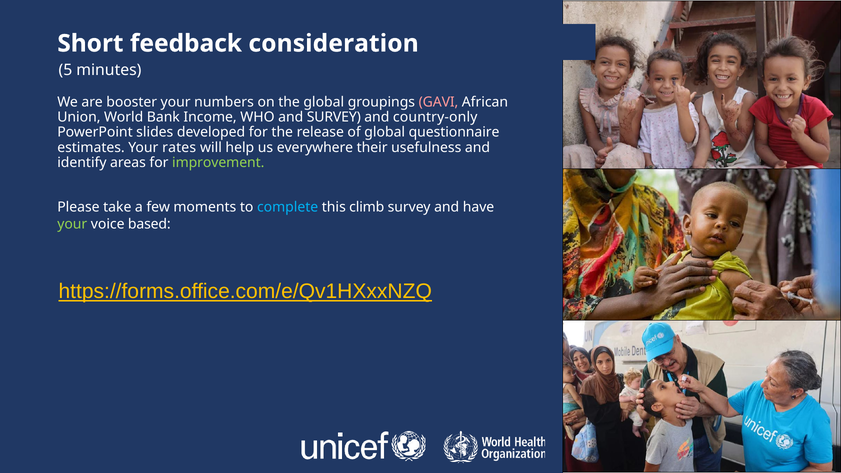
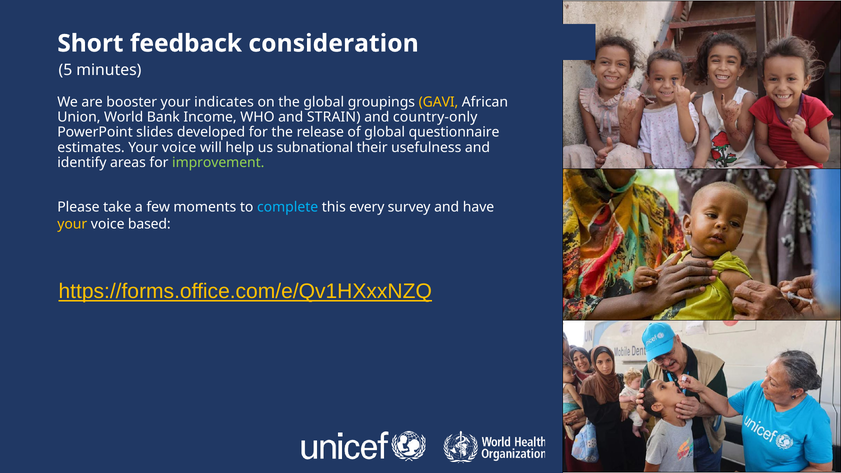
numbers: numbers -> indicates
GAVI colour: pink -> yellow
and SURVEY: SURVEY -> STRAIN
estimates Your rates: rates -> voice
everywhere: everywhere -> subnational
climb: climb -> every
your at (72, 224) colour: light green -> yellow
